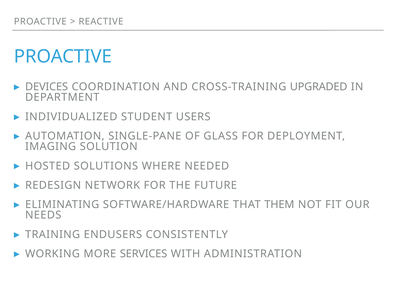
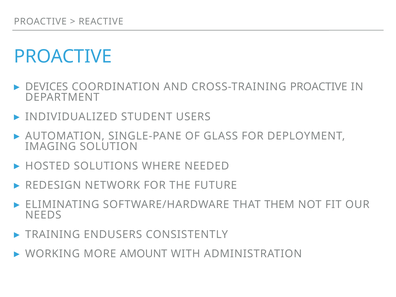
CROSS-TRAINING UPGRADED: UPGRADED -> PROACTIVE
SERVICES: SERVICES -> AMOUNT
